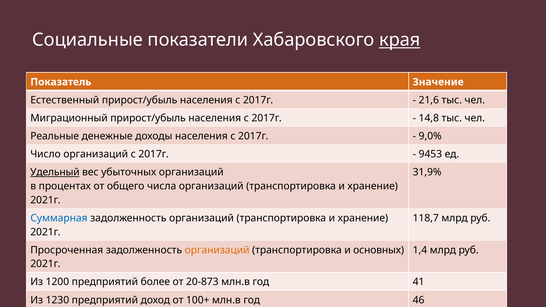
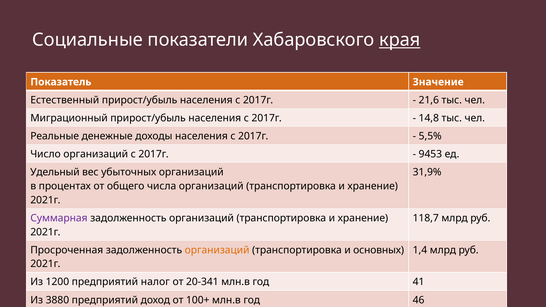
9,0%: 9,0% -> 5,5%
Удельный underline: present -> none
Суммарная colour: blue -> purple
более: более -> налог
20-873: 20-873 -> 20-341
1230: 1230 -> 3880
